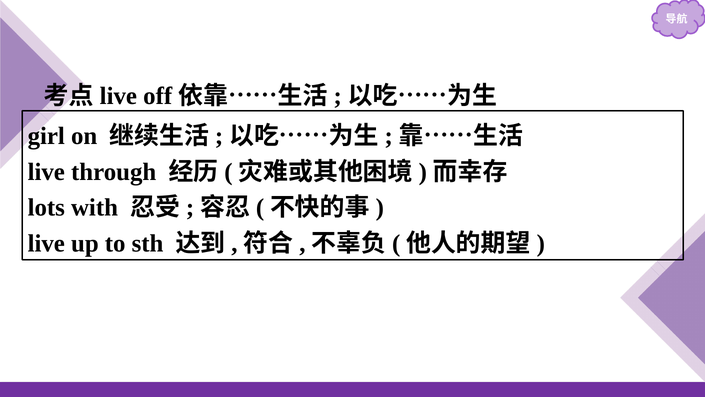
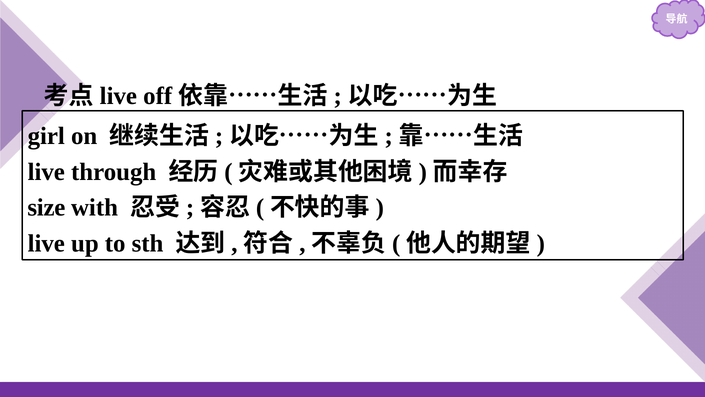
lots: lots -> size
